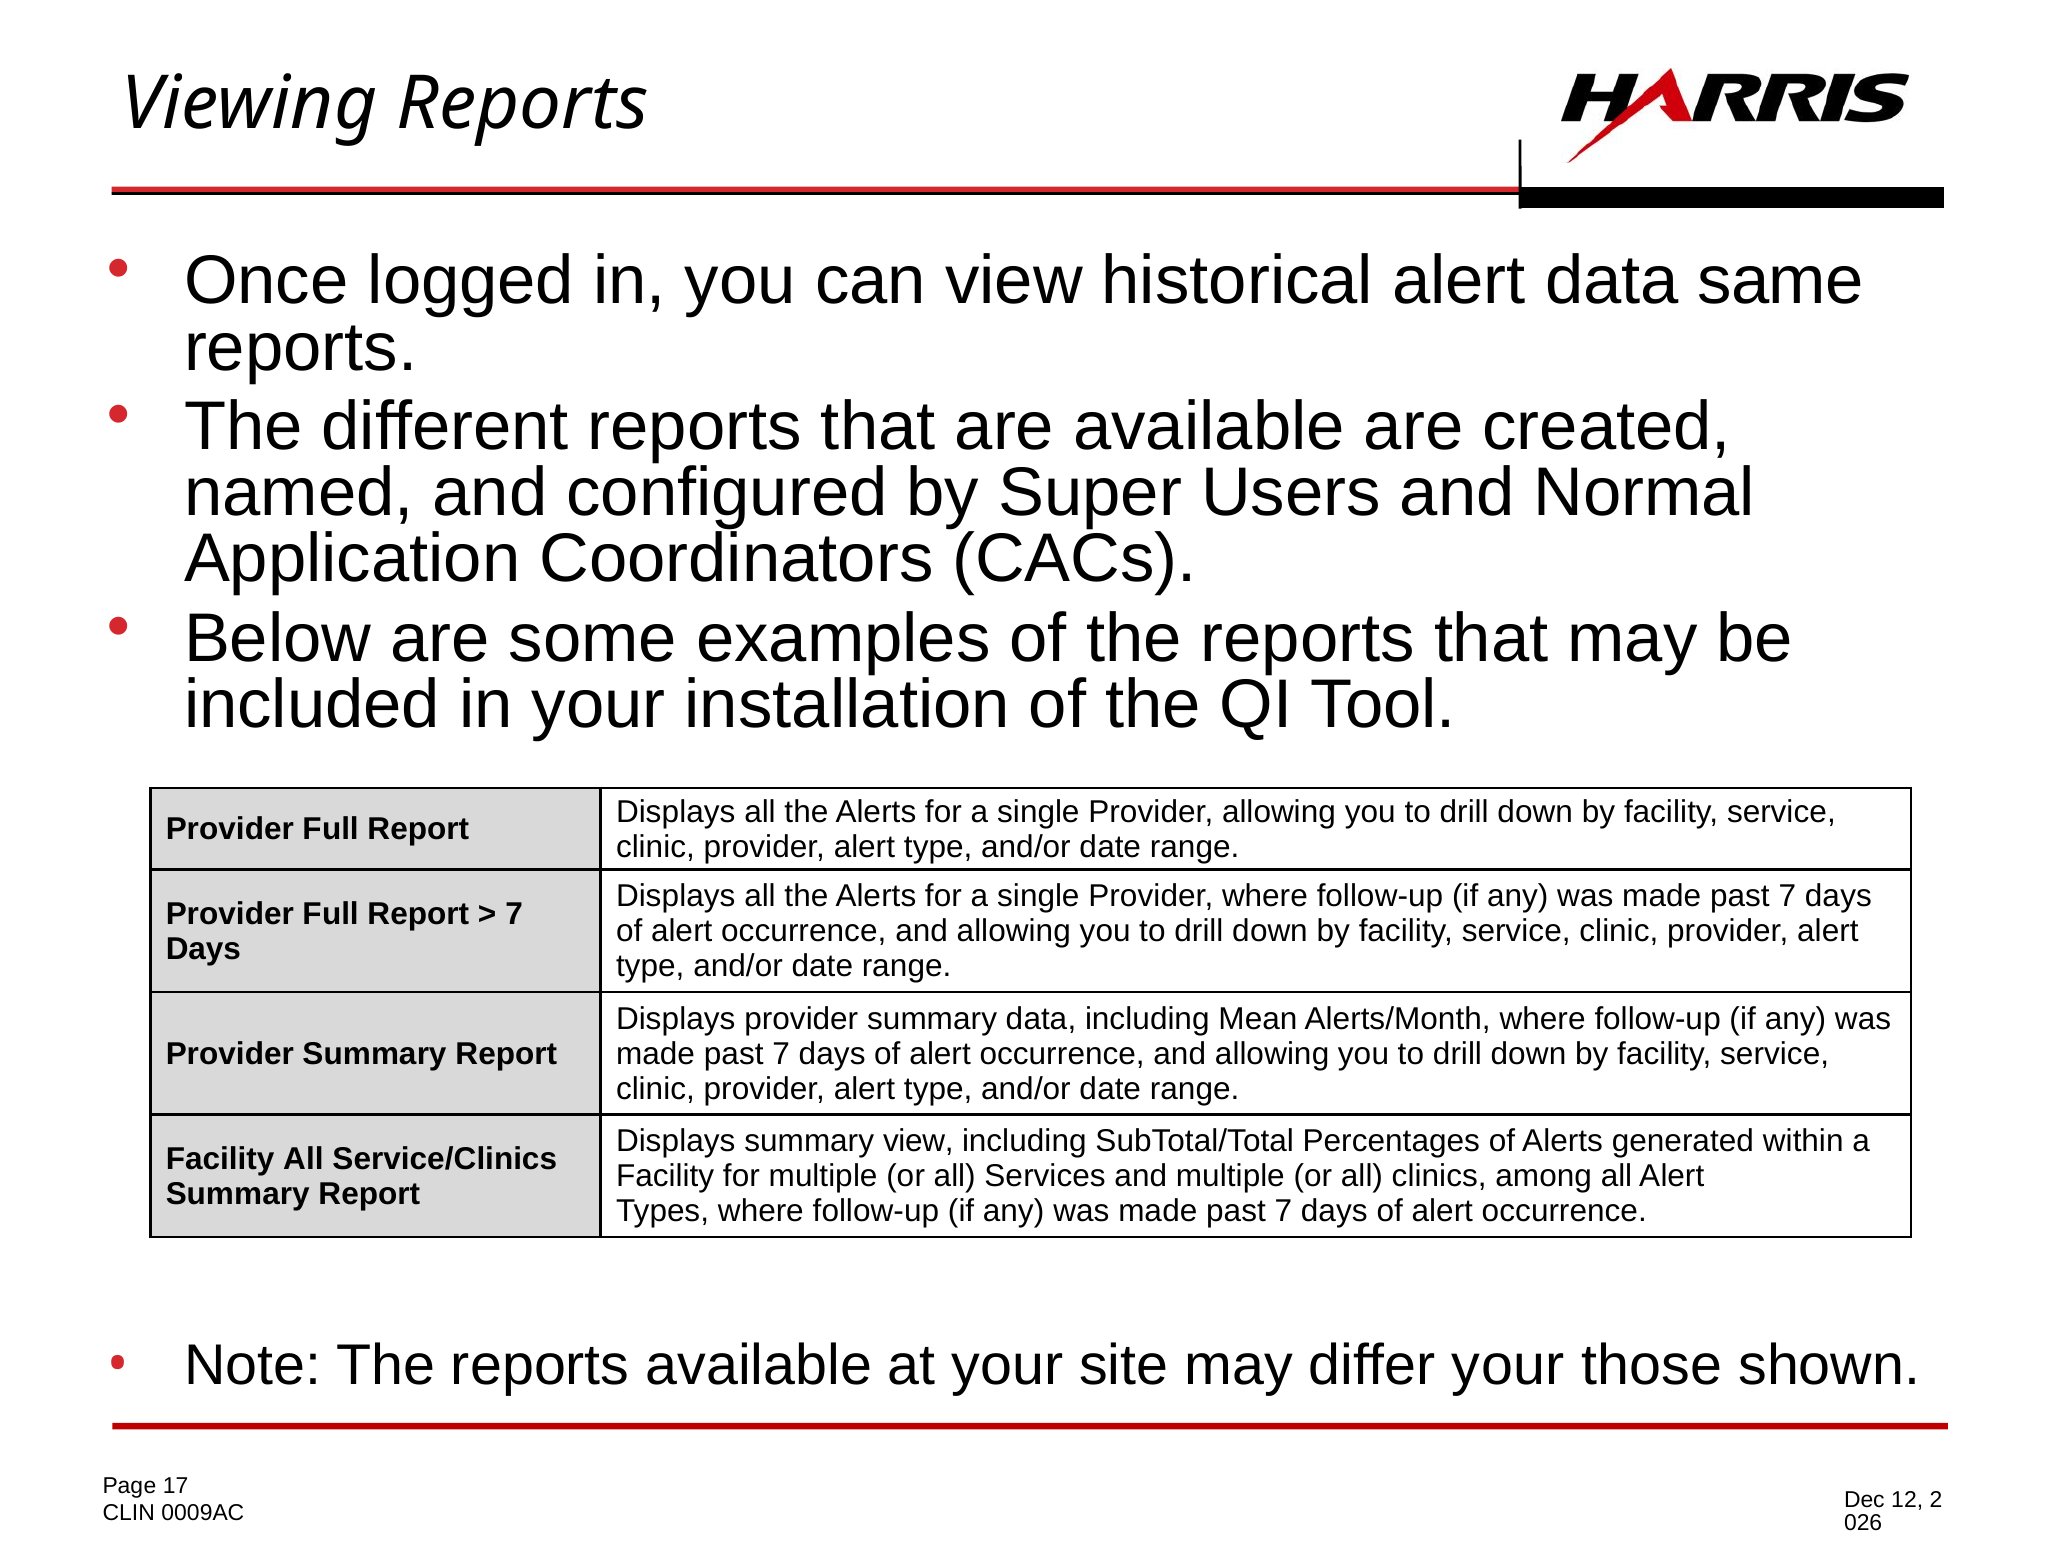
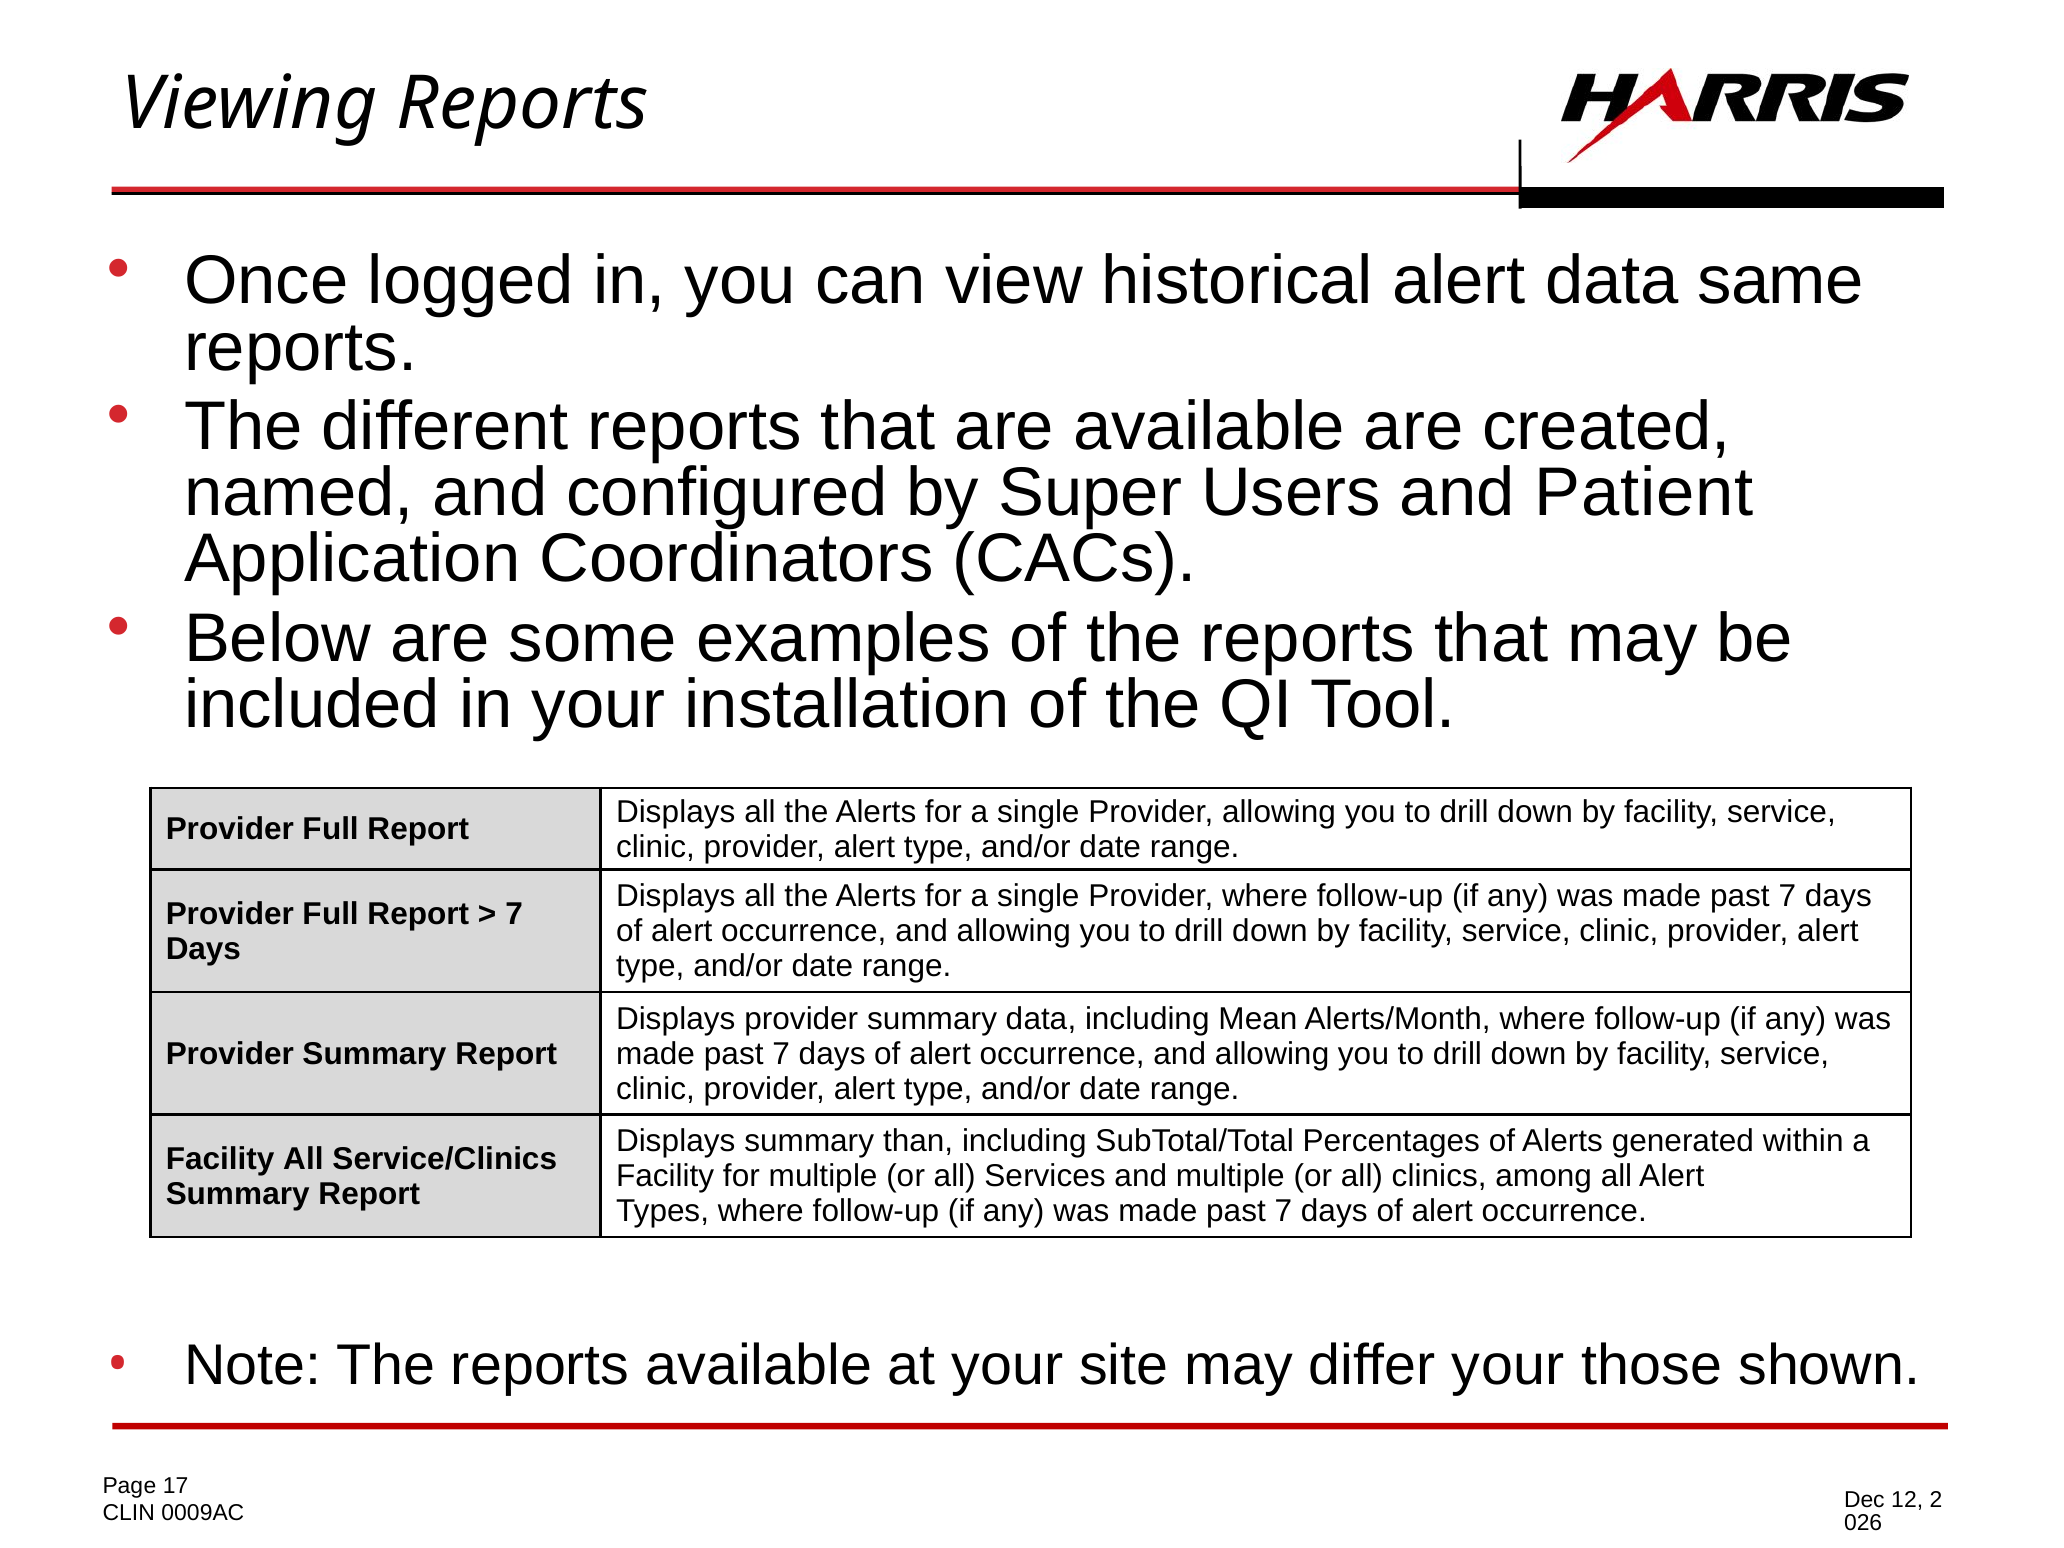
Normal: Normal -> Patient
summary view: view -> than
